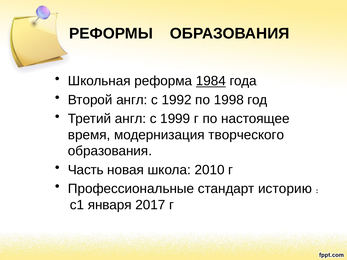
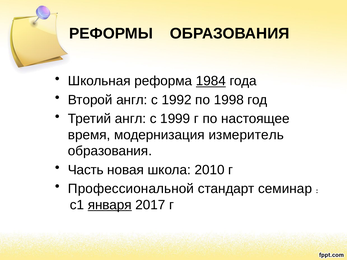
творческого: творческого -> измеритель
Профессиональные: Профессиональные -> Профессиональной
историю: историю -> семинар
января underline: none -> present
